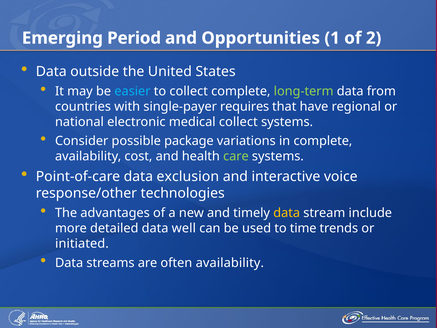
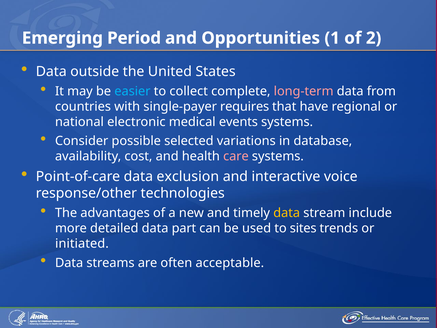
long-term colour: light green -> pink
medical collect: collect -> events
package: package -> selected
in complete: complete -> database
care colour: light green -> pink
well: well -> part
time: time -> sites
often availability: availability -> acceptable
